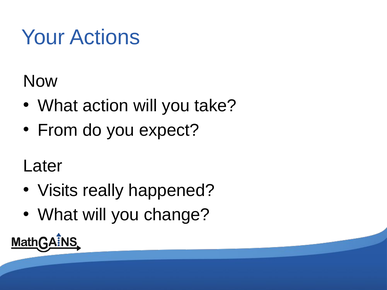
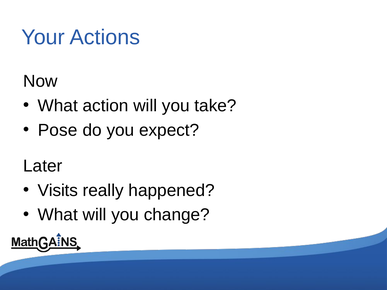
From: From -> Pose
